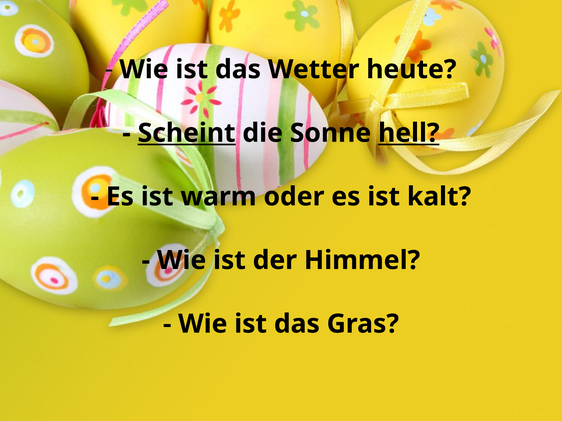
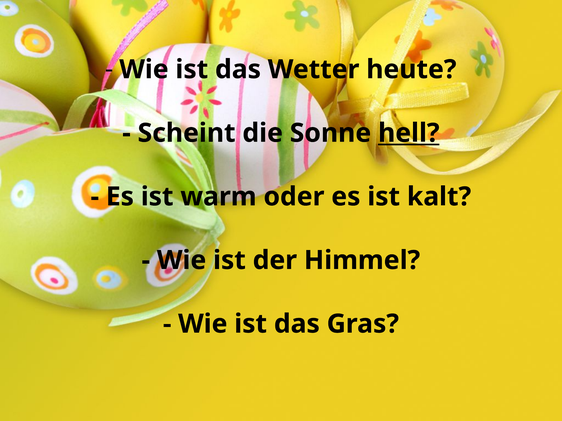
Scheint underline: present -> none
